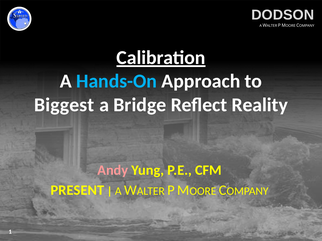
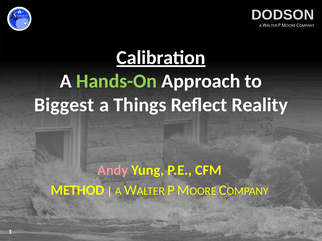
Hands-On colour: light blue -> light green
Bridge: Bridge -> Things
PRESENT: PRESENT -> METHOD
